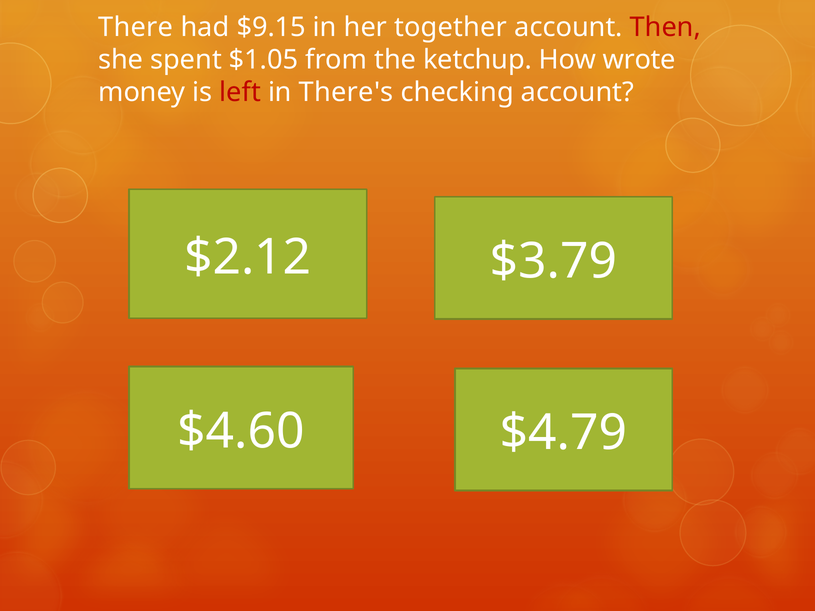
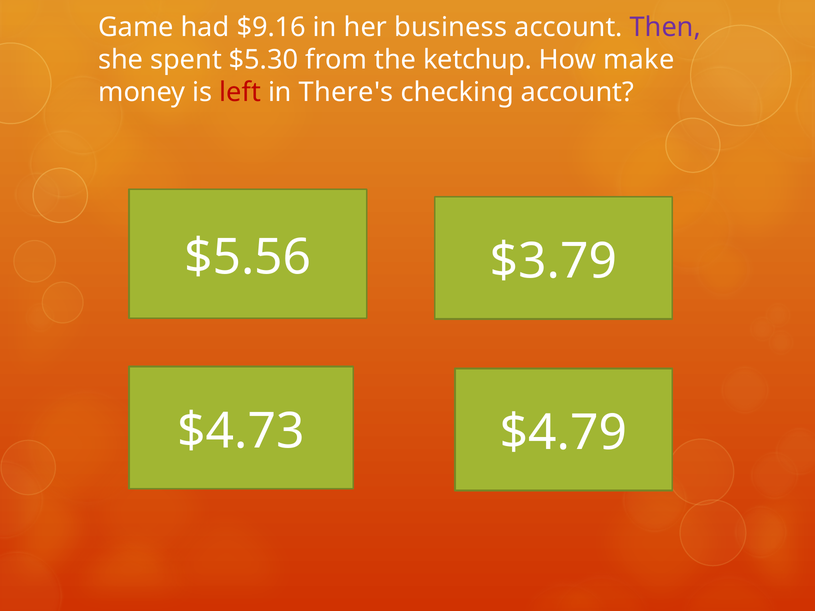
There: There -> Game
$9.15: $9.15 -> $9.16
together: together -> business
Then colour: red -> purple
$1.05: $1.05 -> $5.30
wrote: wrote -> make
$2.12: $2.12 -> $5.56
$4.60: $4.60 -> $4.73
